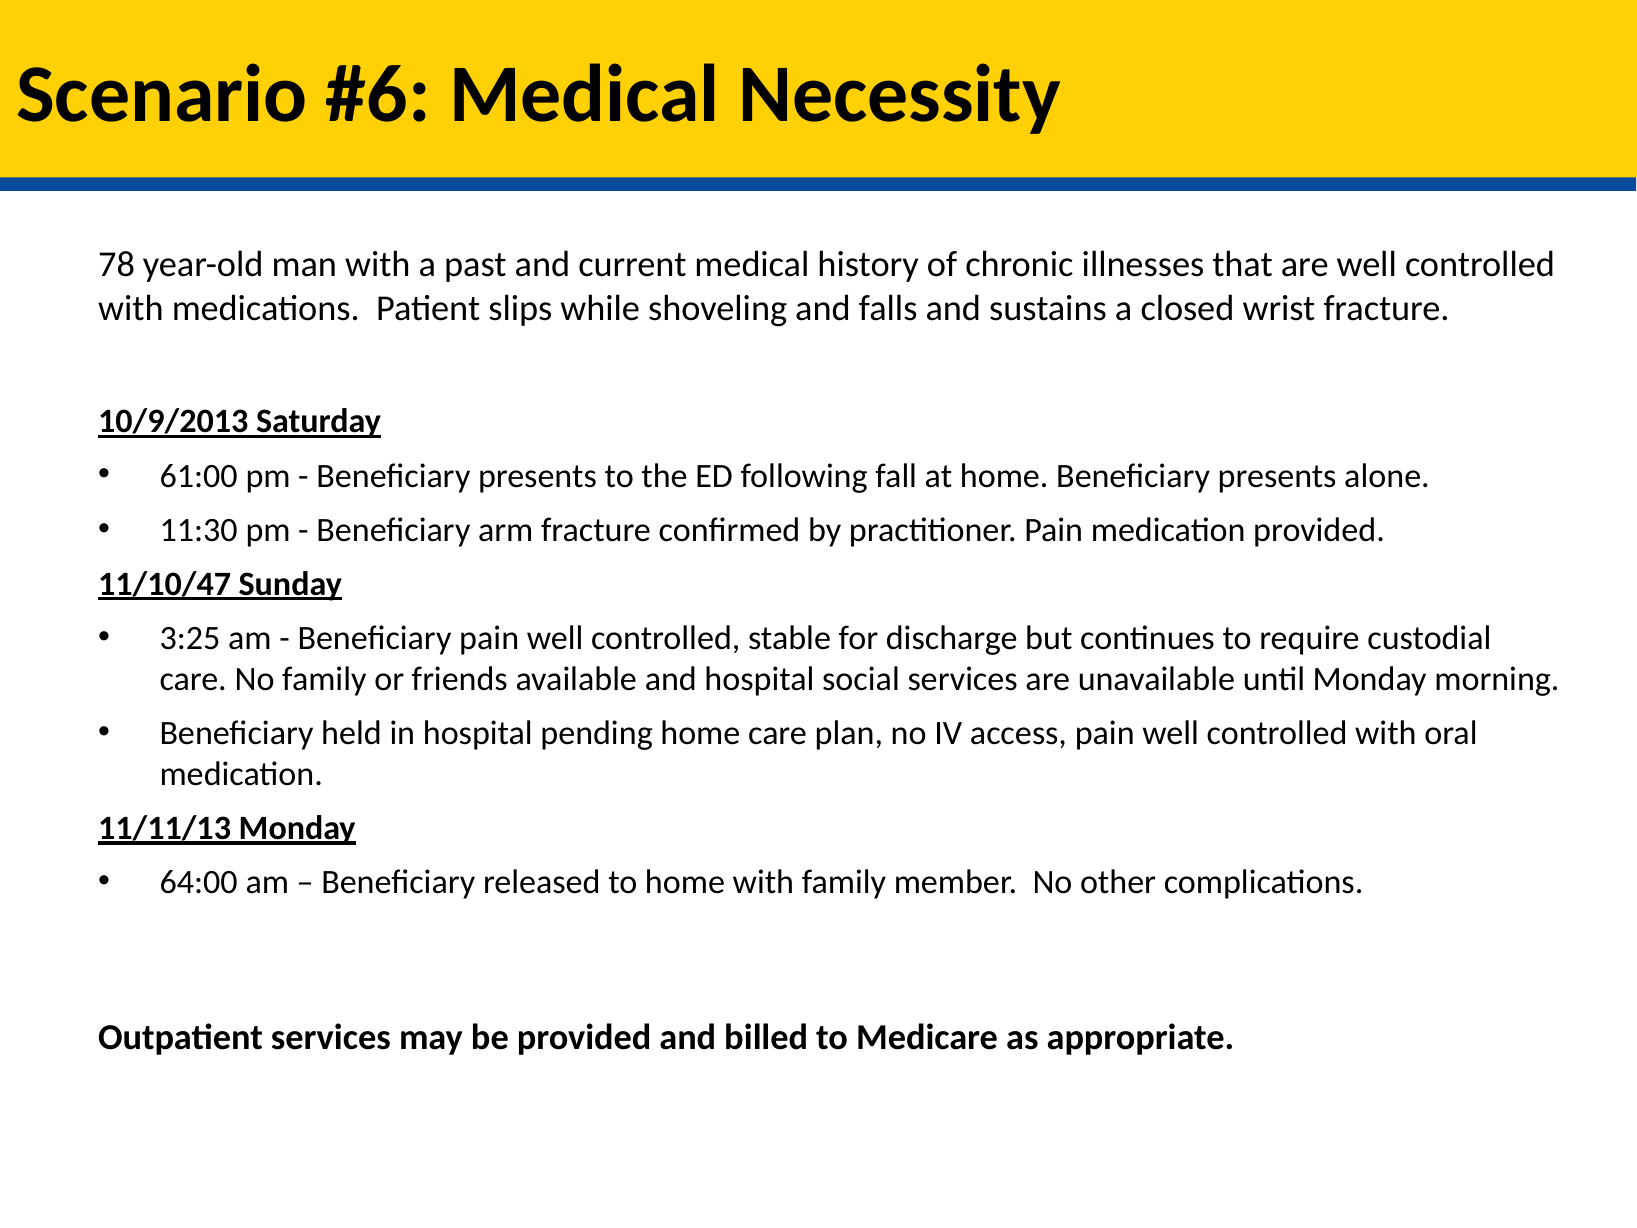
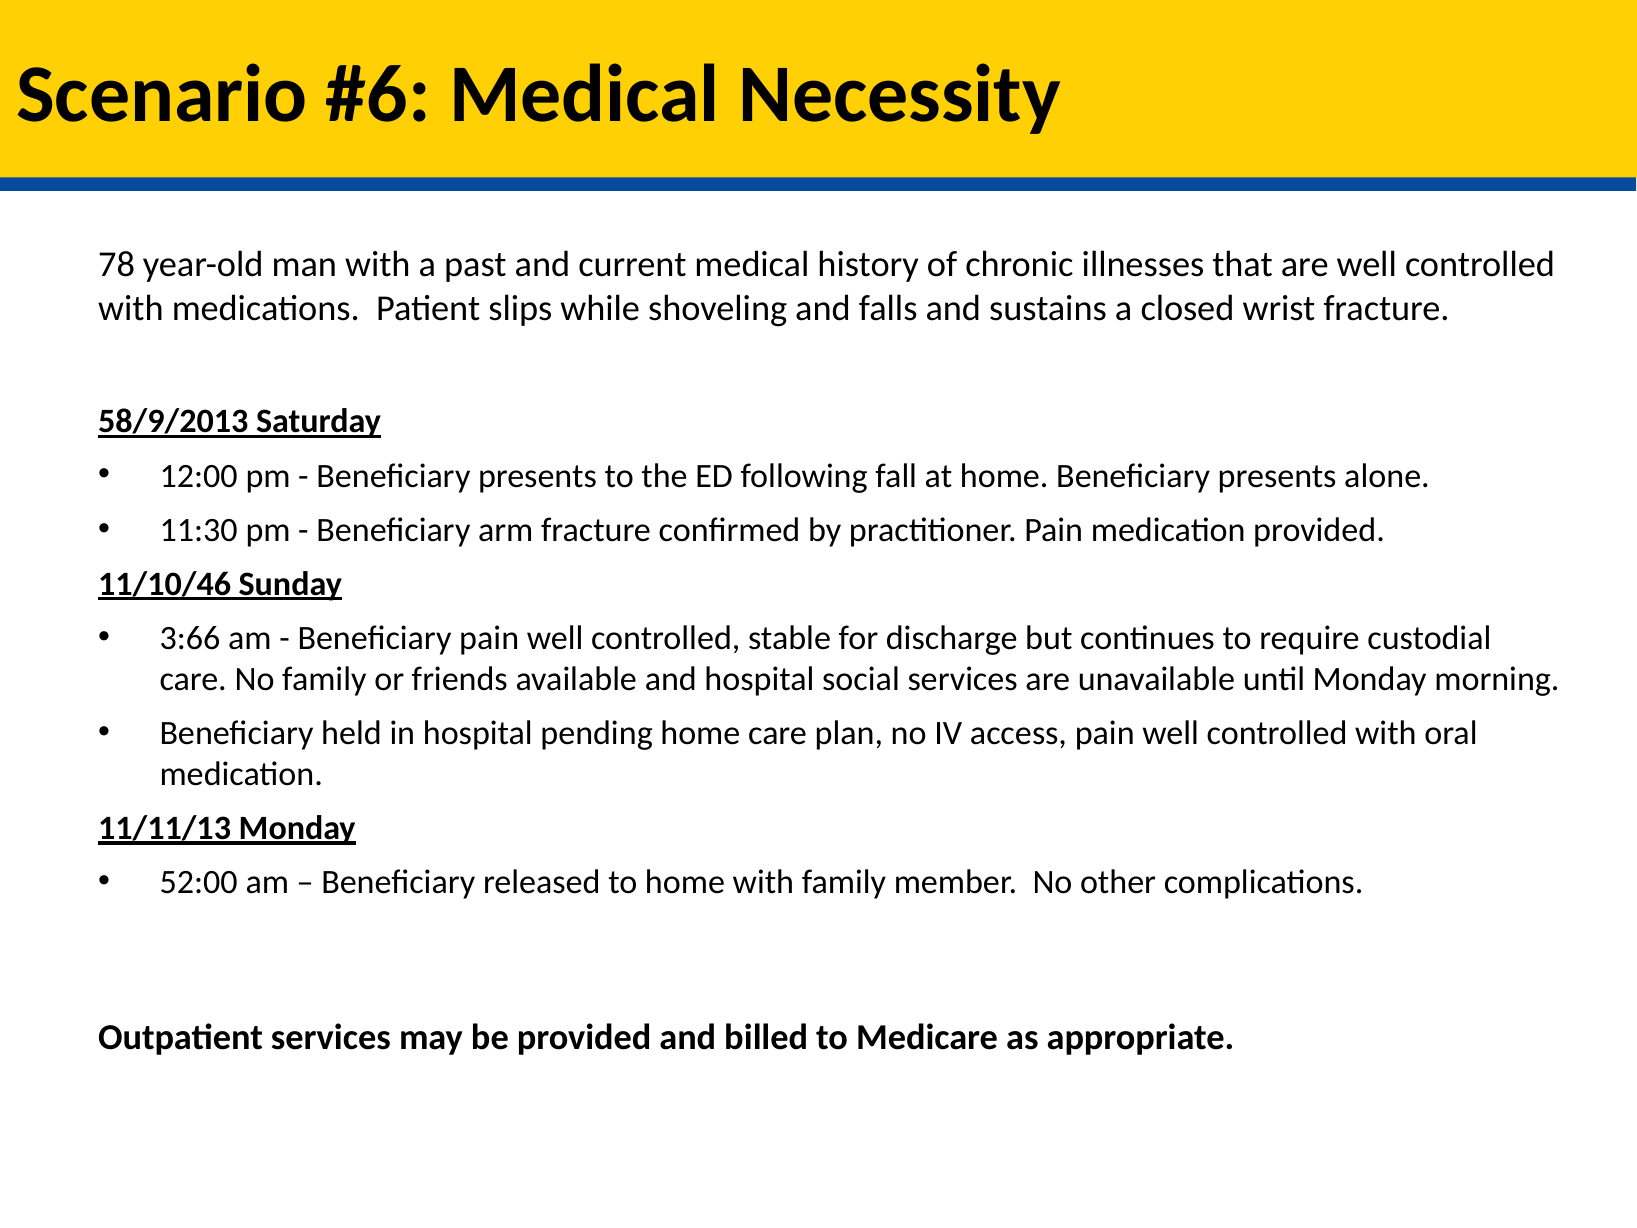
10/9/2013: 10/9/2013 -> 58/9/2013
61:00: 61:00 -> 12:00
11/10/47: 11/10/47 -> 11/10/46
3:25: 3:25 -> 3:66
64:00: 64:00 -> 52:00
